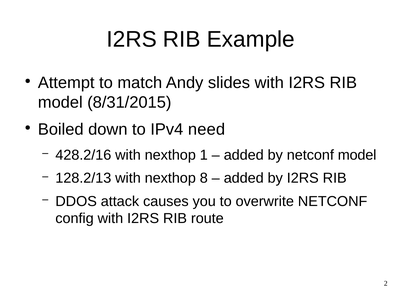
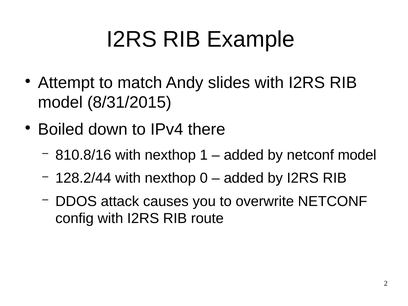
need: need -> there
428.2/16: 428.2/16 -> 810.8/16
128.2/13: 128.2/13 -> 128.2/44
8: 8 -> 0
